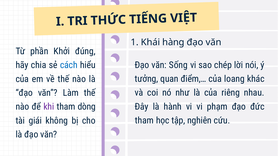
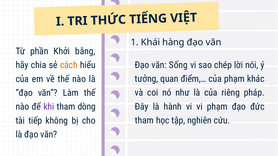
đúng: đúng -> bằng
cách colour: blue -> orange
của loang: loang -> phạm
nhau: nhau -> pháp
giái: giái -> tiếp
